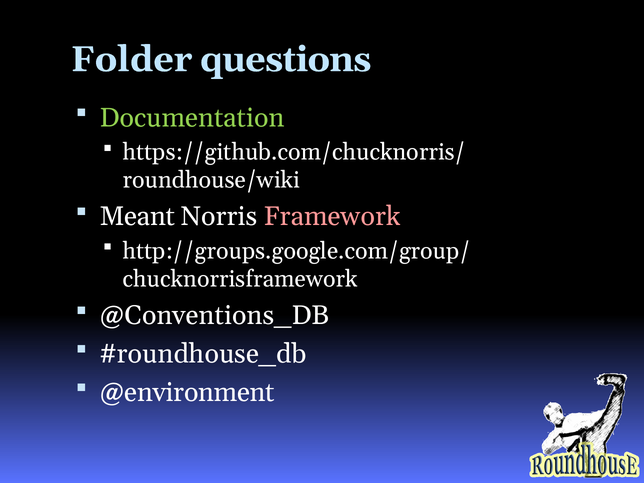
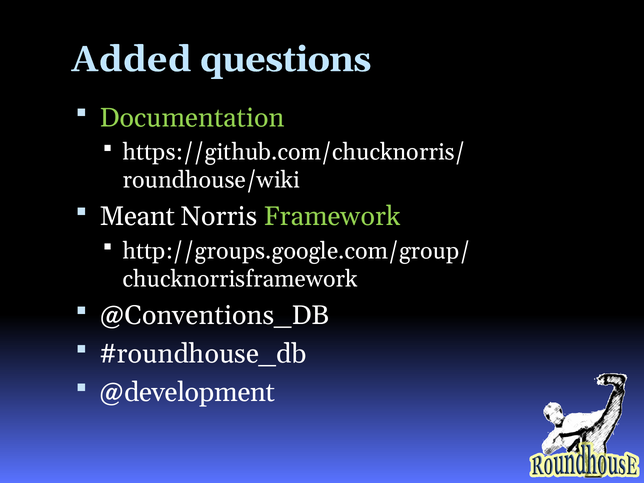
Folder: Folder -> Added
Framework colour: pink -> light green
@environment: @environment -> @development
